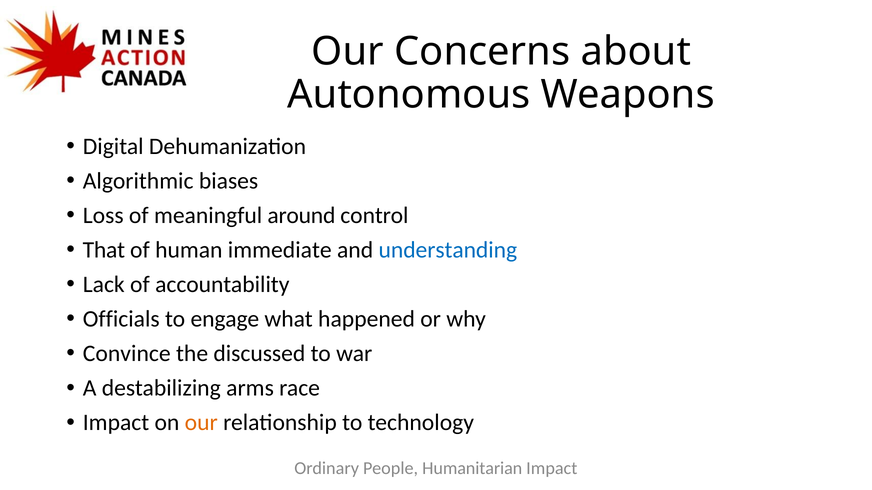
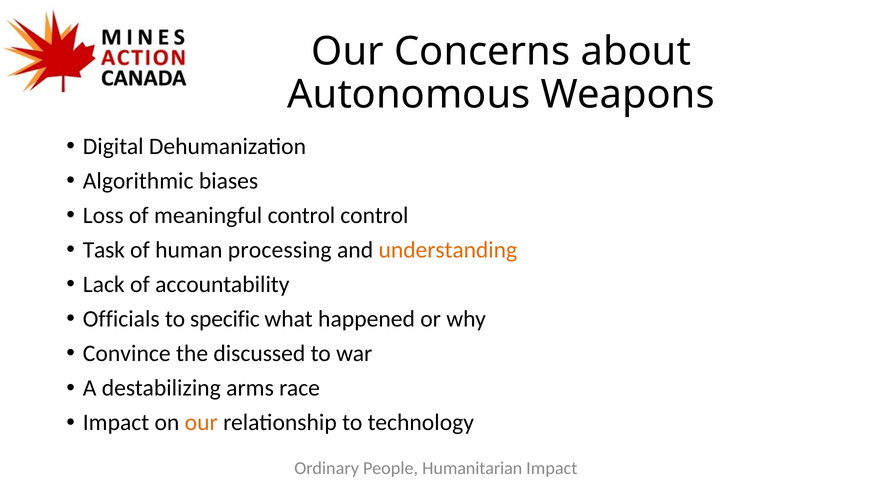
meaningful around: around -> control
That: That -> Task
immediate: immediate -> processing
understanding colour: blue -> orange
engage: engage -> specific
